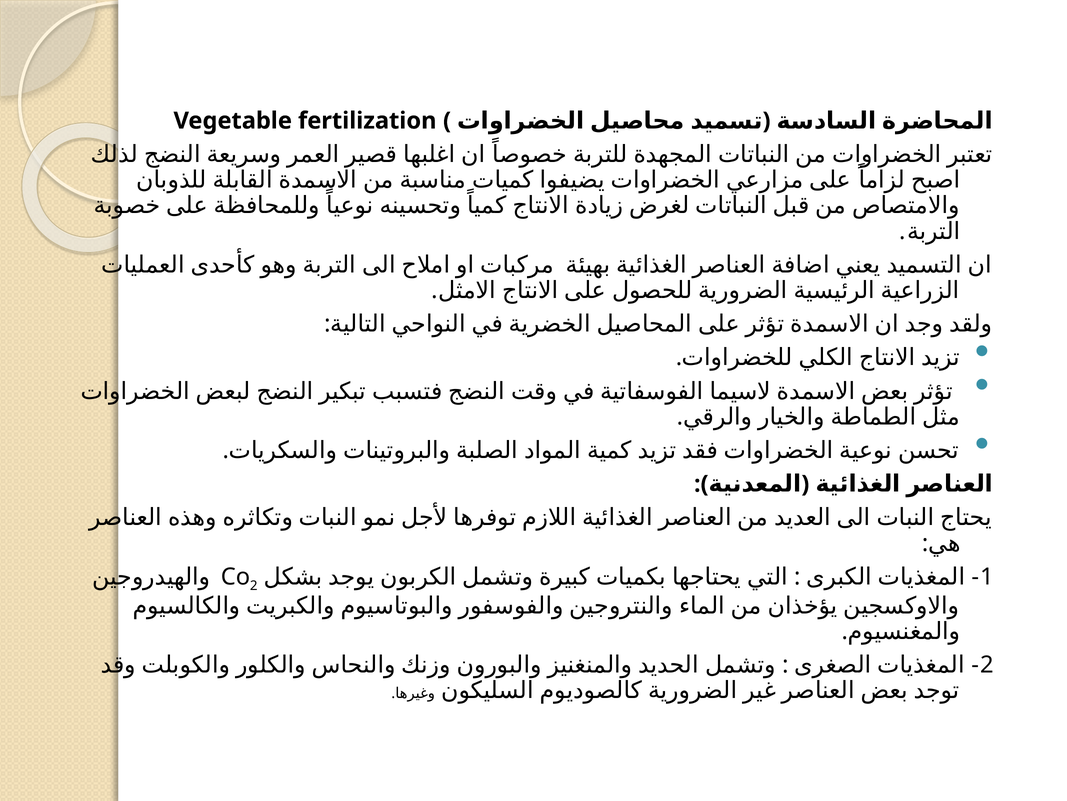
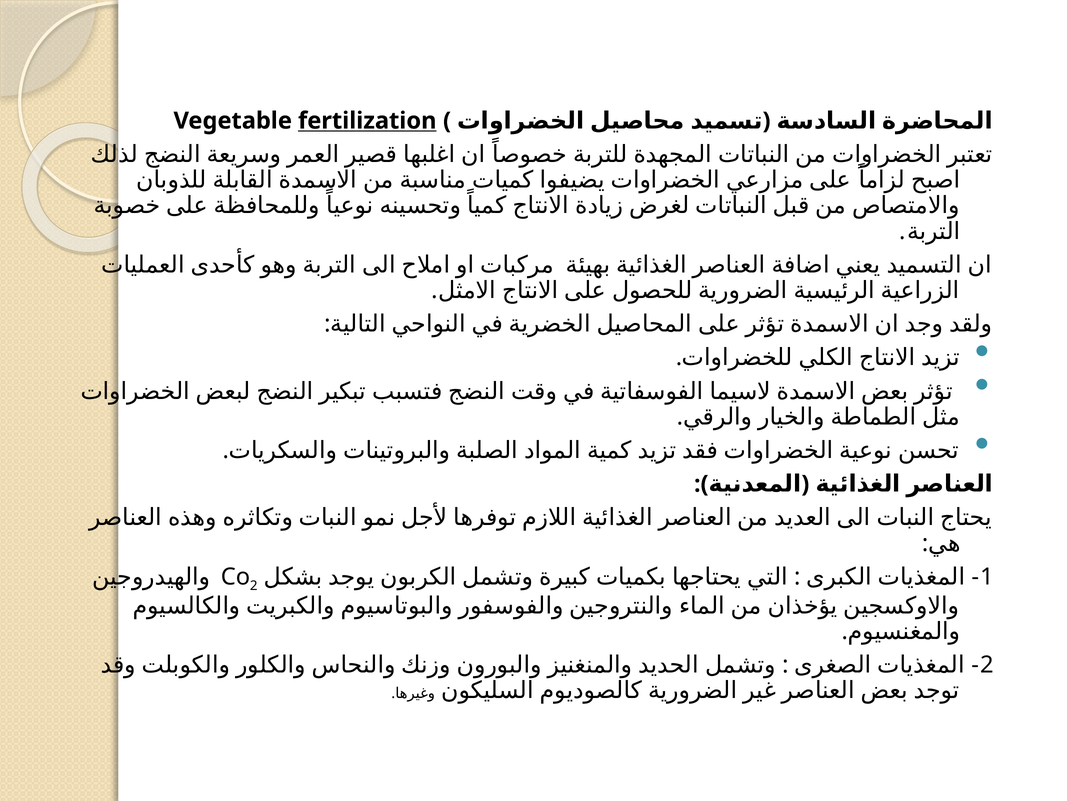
fertilization underline: none -> present
